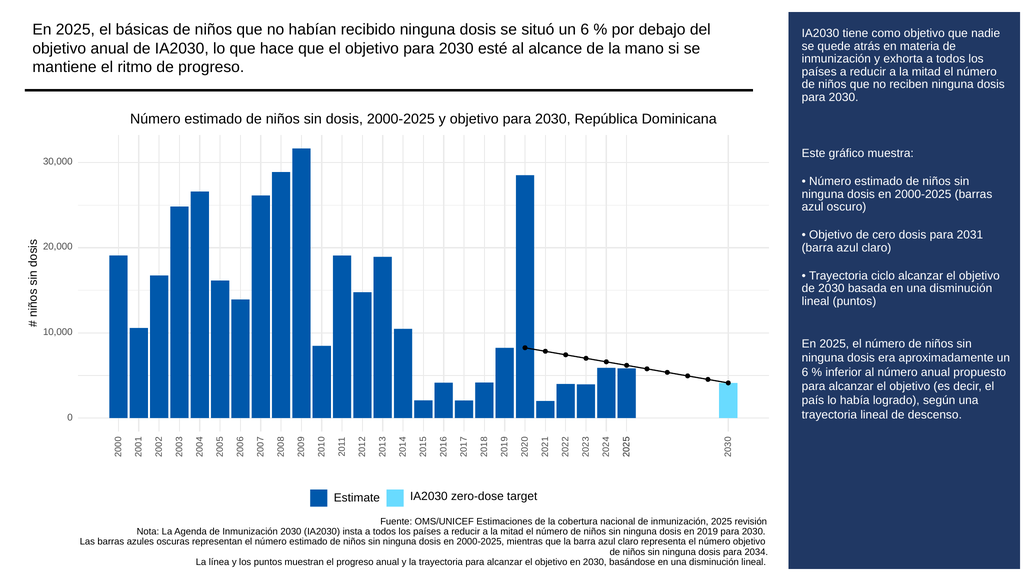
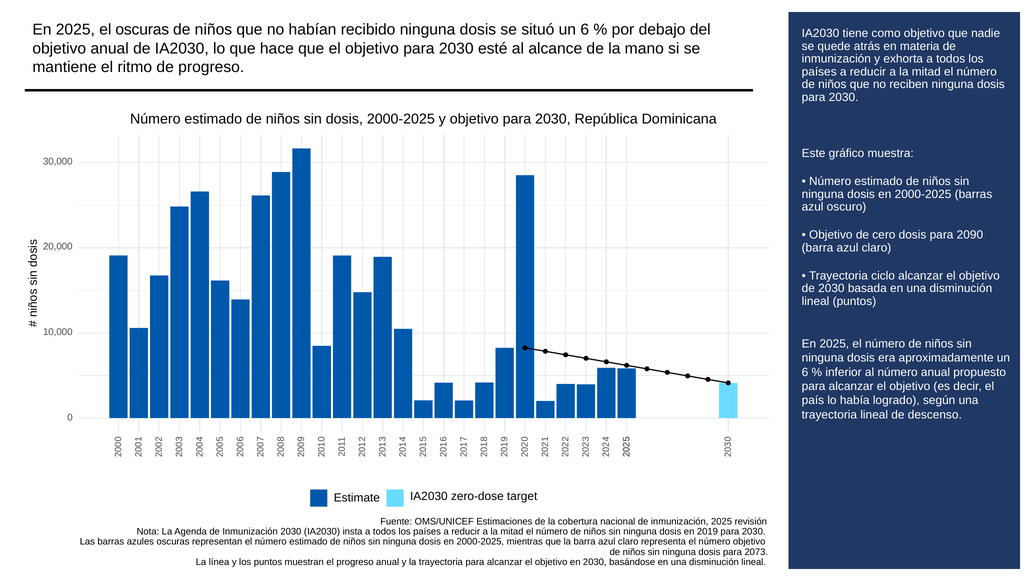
el básicas: básicas -> oscuras
2031: 2031 -> 2090
2034: 2034 -> 2073
